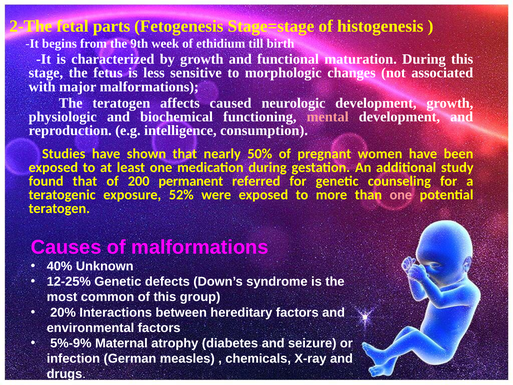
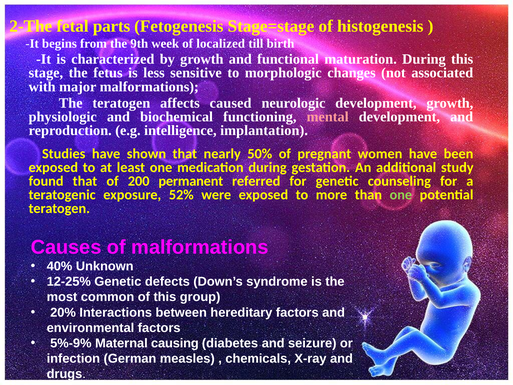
ethidium: ethidium -> localized
consumption: consumption -> implantation
one at (401, 195) colour: pink -> light green
atrophy: atrophy -> causing
